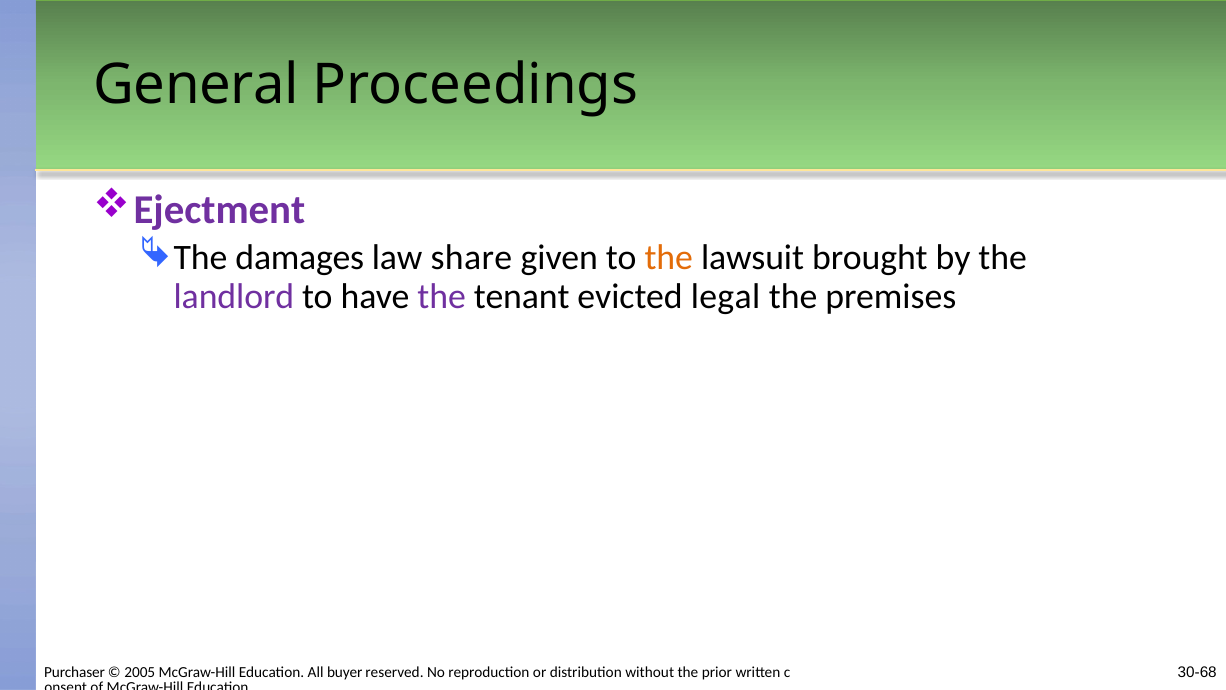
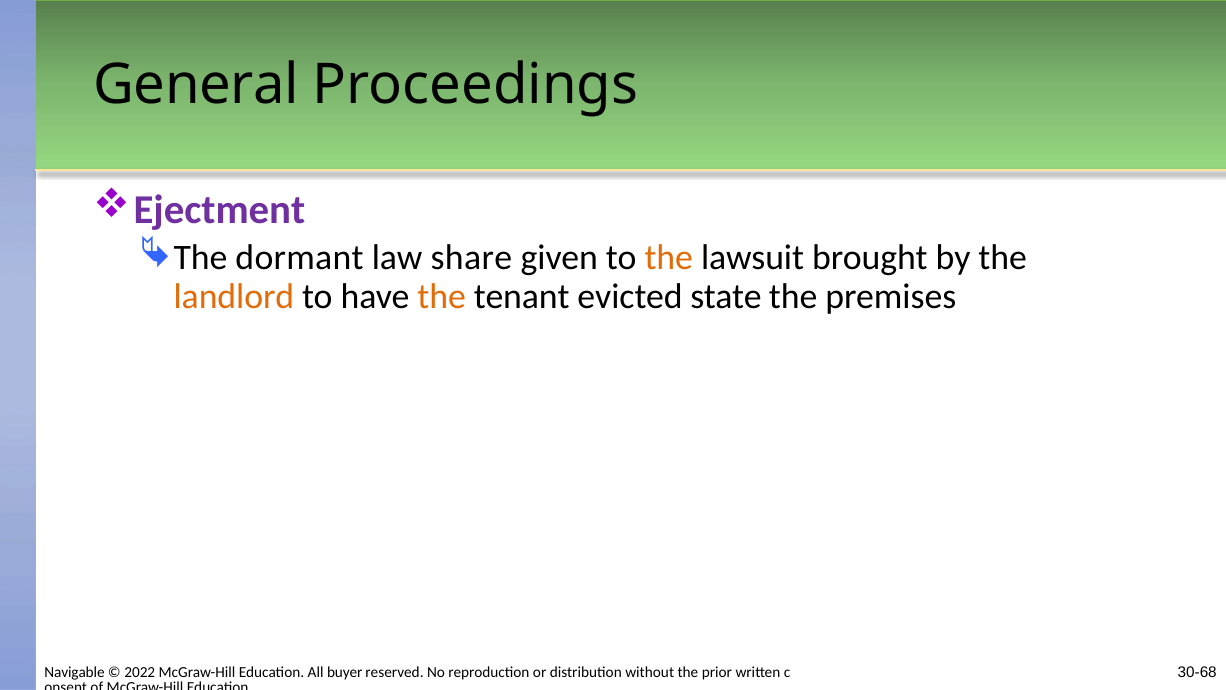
damages: damages -> dormant
landlord colour: purple -> orange
the at (442, 296) colour: purple -> orange
legal: legal -> state
Purchaser: Purchaser -> Navigable
2005: 2005 -> 2022
